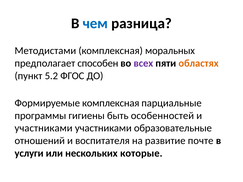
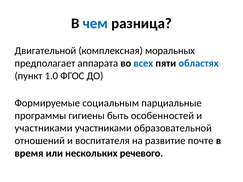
Методистами: Методистами -> Двигательной
способен: способен -> аппарата
всех colour: purple -> blue
областях colour: orange -> blue
5.2: 5.2 -> 1.0
Формируемые комплексная: комплексная -> социальным
образовательные: образовательные -> образовательной
услуги: услуги -> время
которые: которые -> речевого
